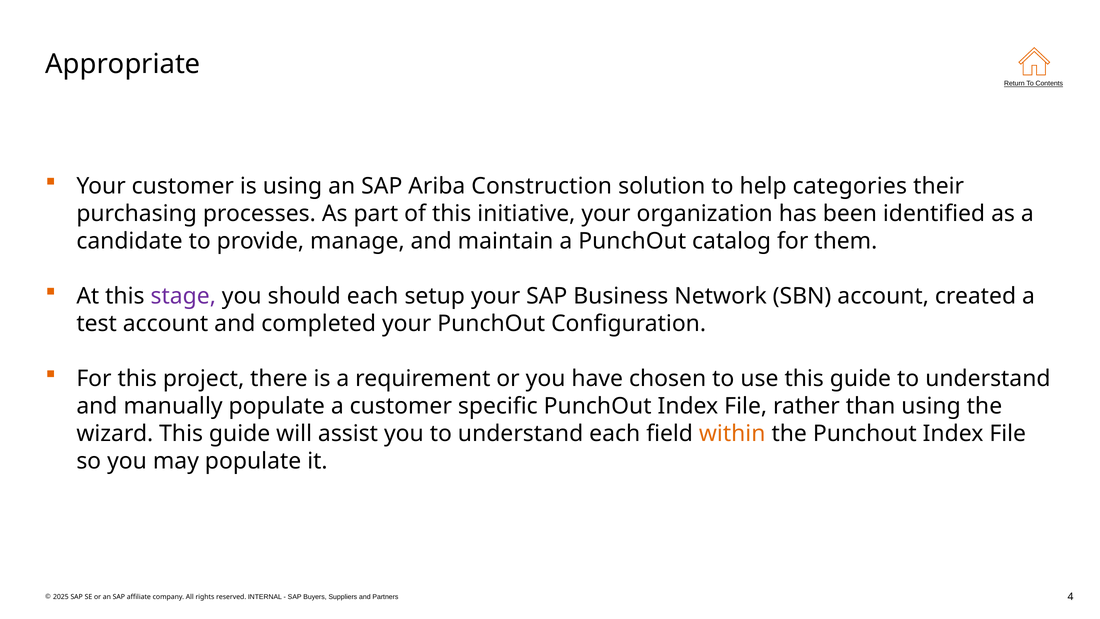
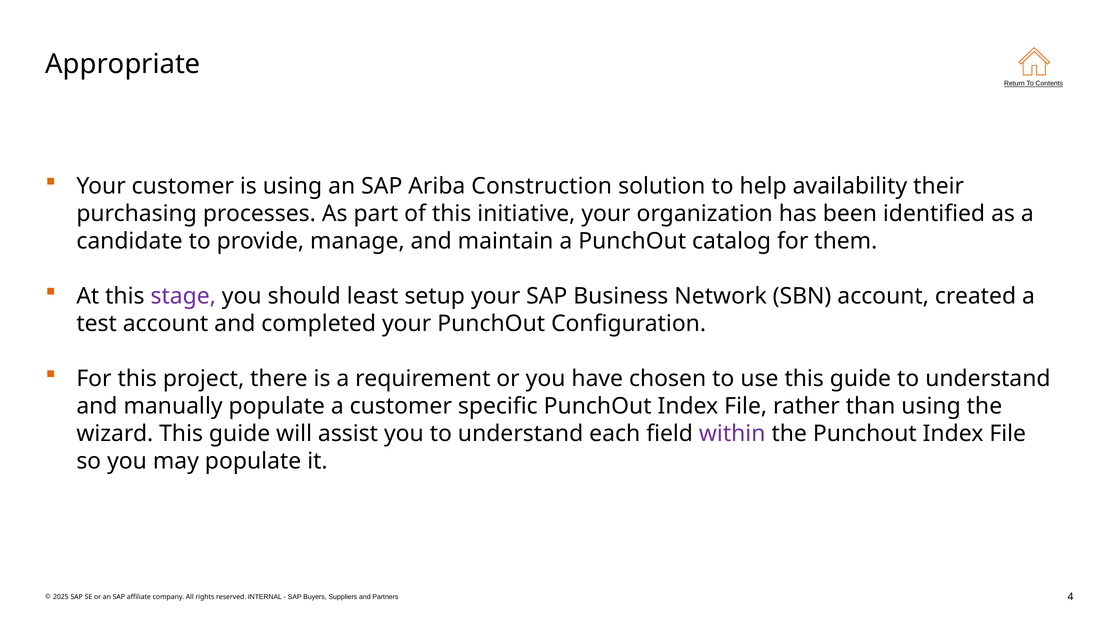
categories: categories -> availability
should each: each -> least
within colour: orange -> purple
